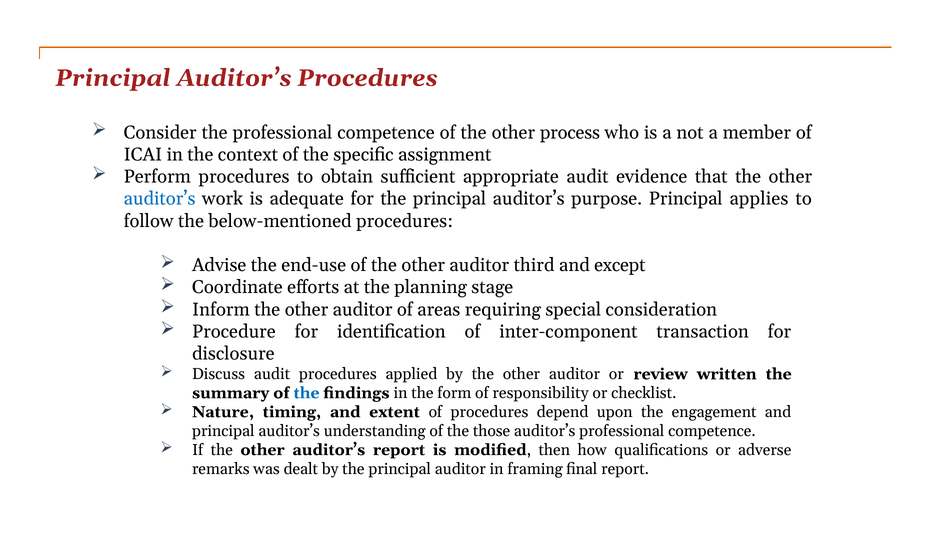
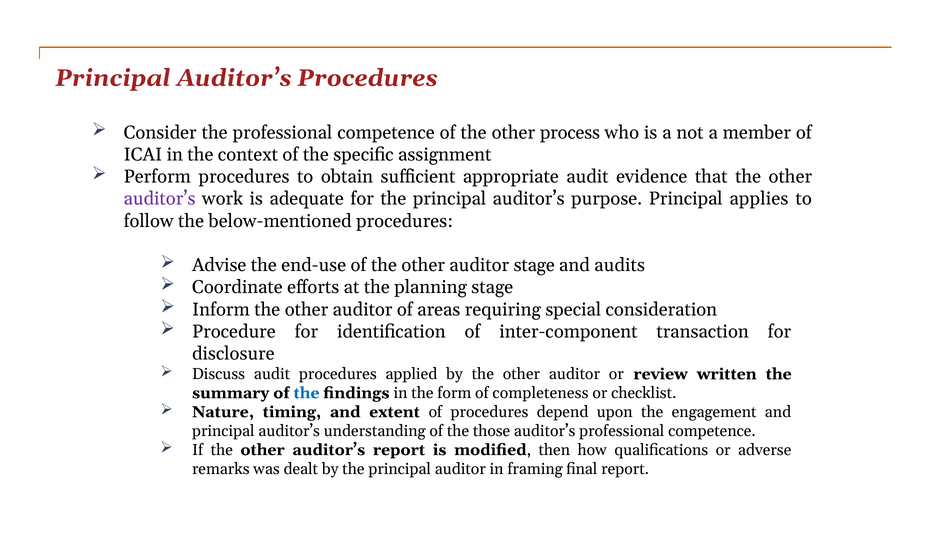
auditor’s at (160, 199) colour: blue -> purple
auditor third: third -> stage
except: except -> audits
responsibility: responsibility -> completeness
